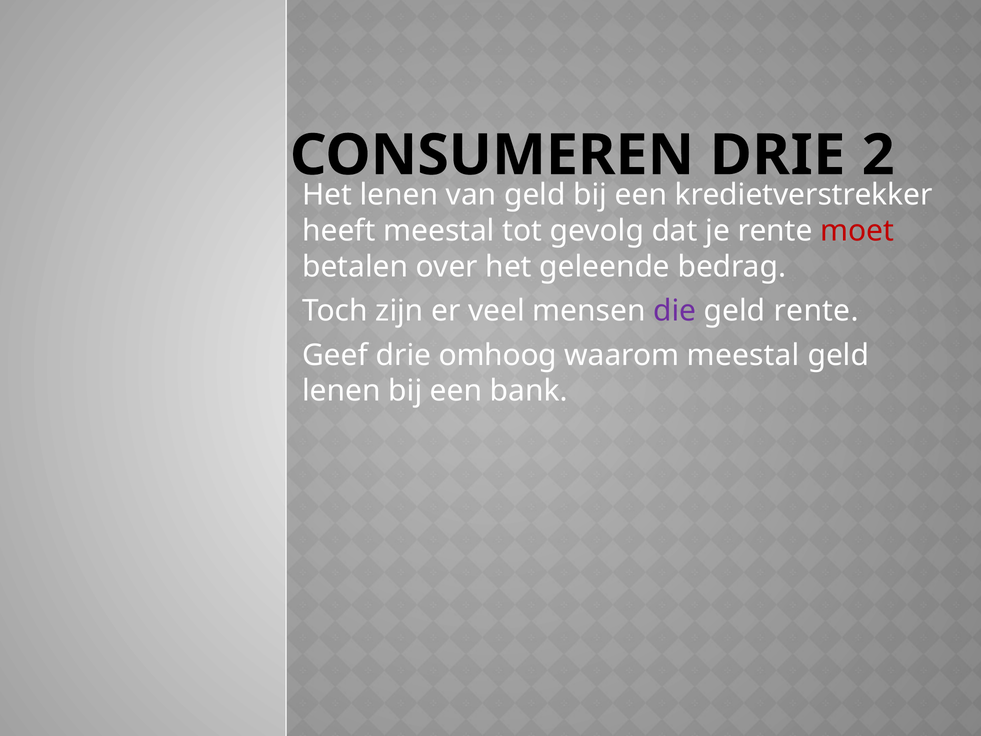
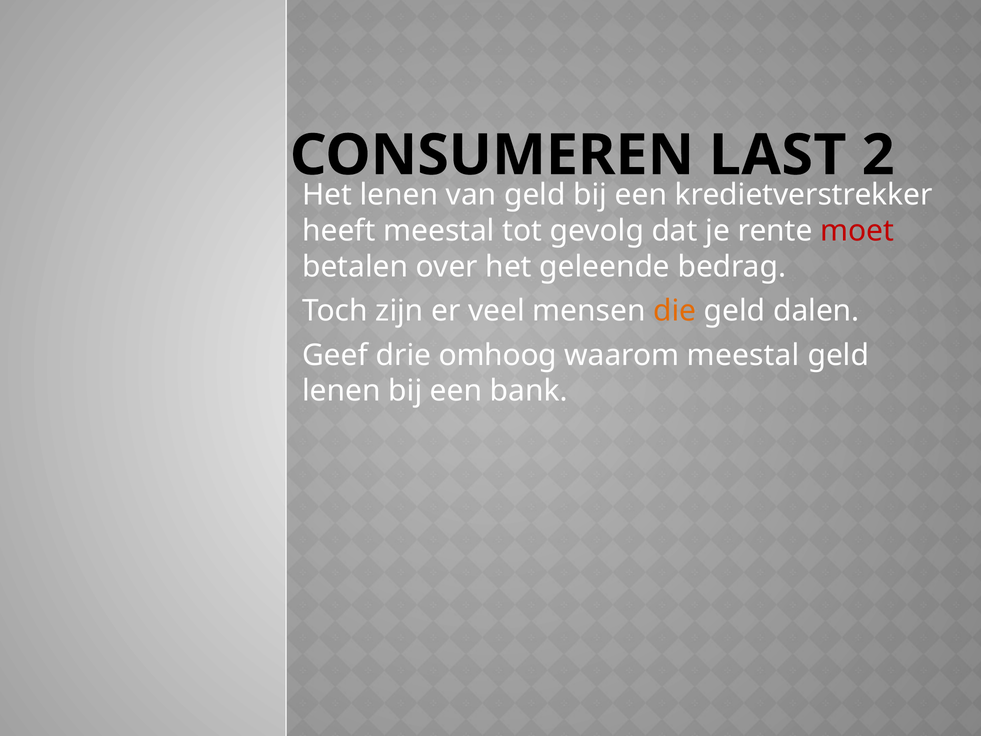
DRIE at (778, 155): DRIE -> LAST
die colour: purple -> orange
geld rente: rente -> dalen
